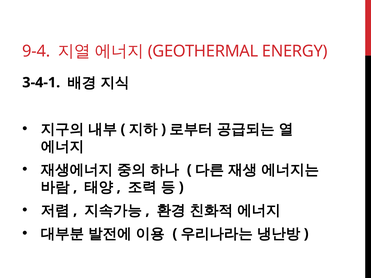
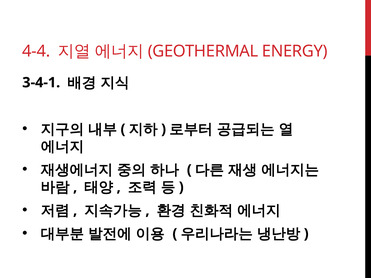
9-4: 9-4 -> 4-4
